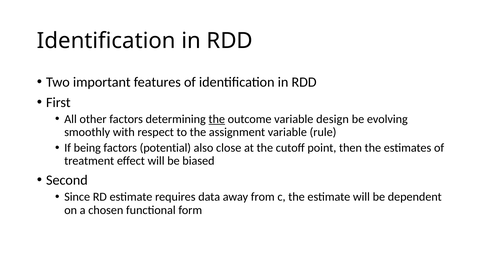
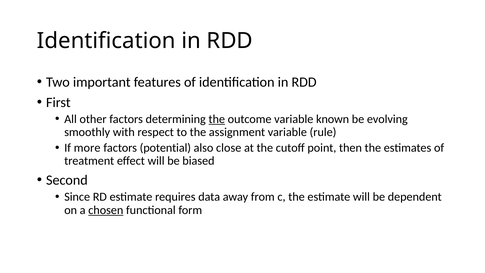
design: design -> known
being: being -> more
chosen underline: none -> present
